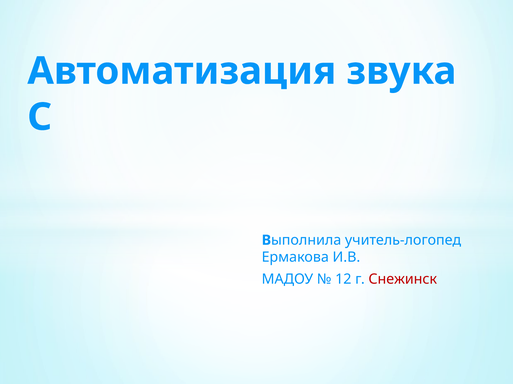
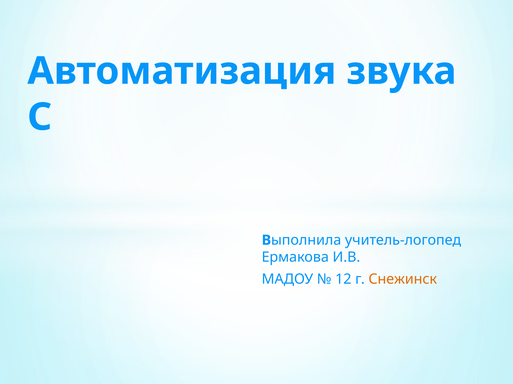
Снежинск colour: red -> orange
